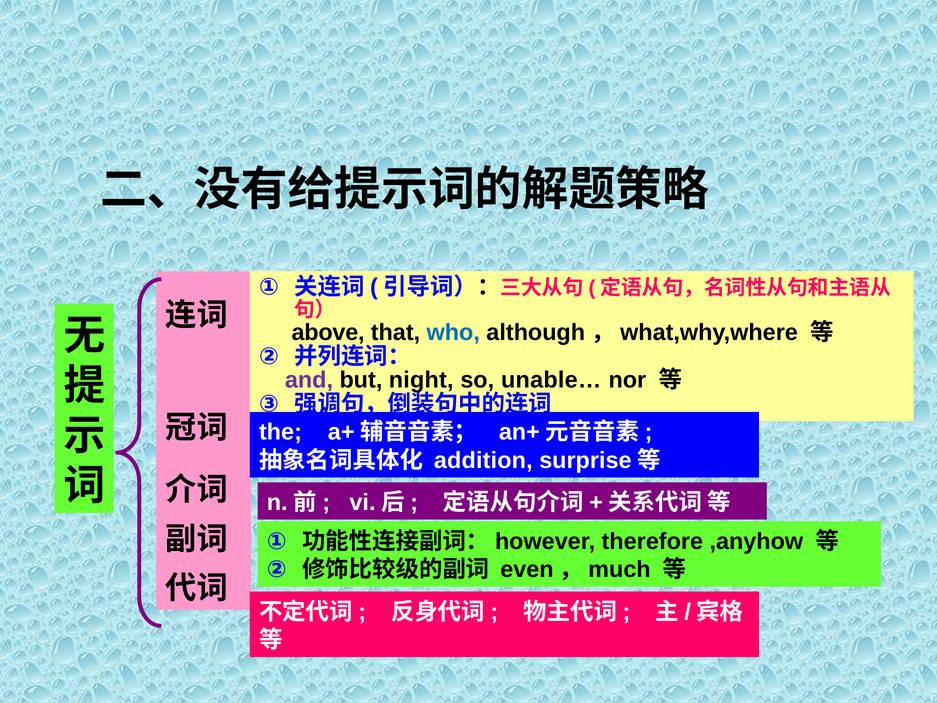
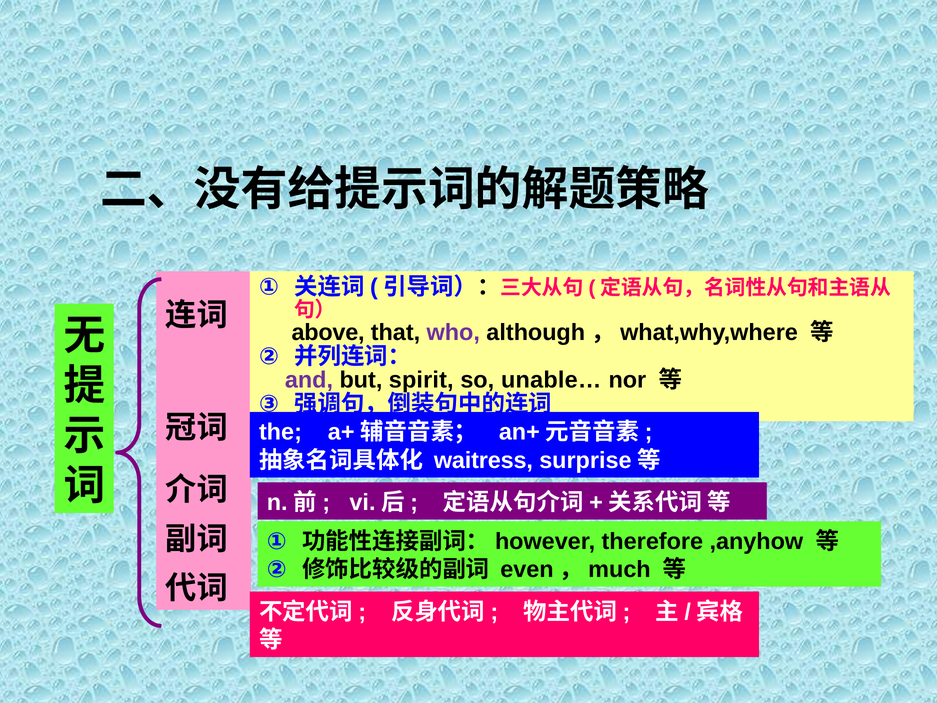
who colour: blue -> purple
night: night -> spirit
addition: addition -> waitress
